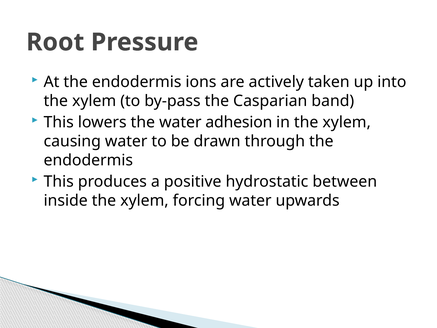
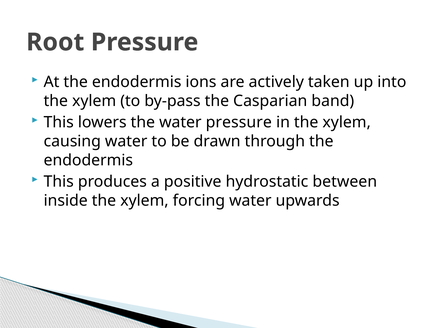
water adhesion: adhesion -> pressure
